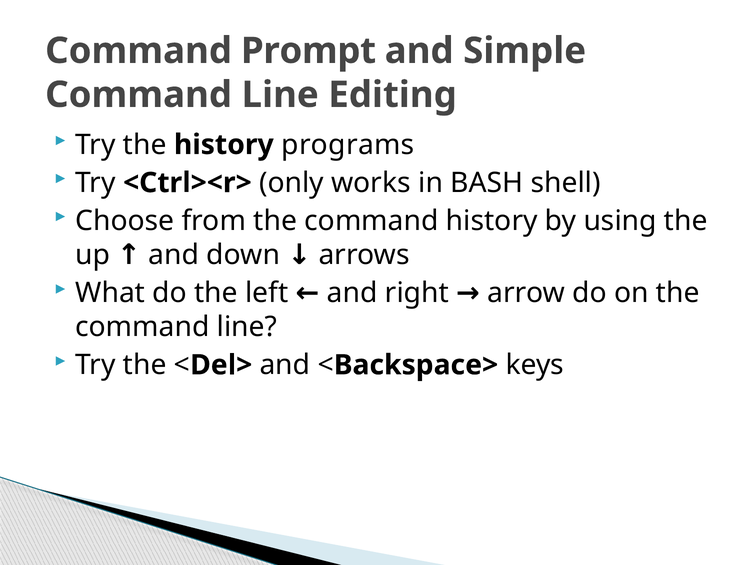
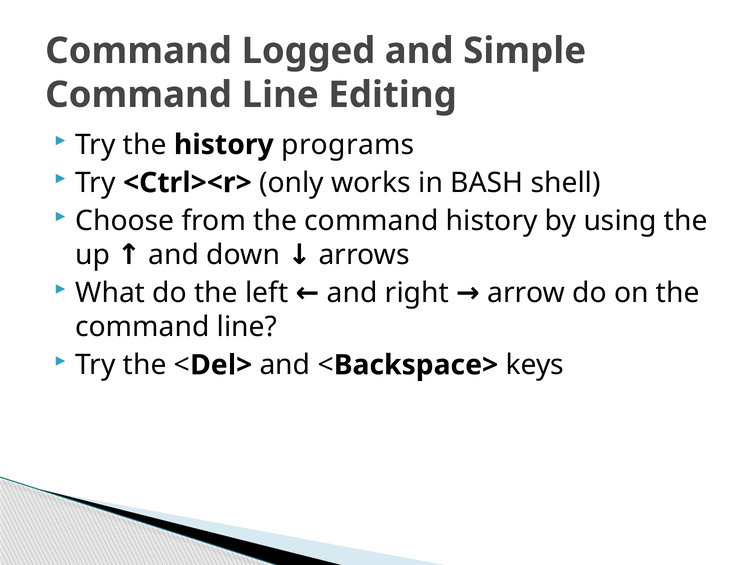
Prompt: Prompt -> Logged
